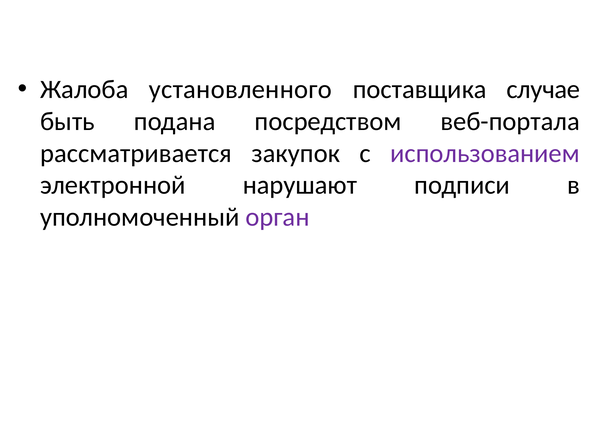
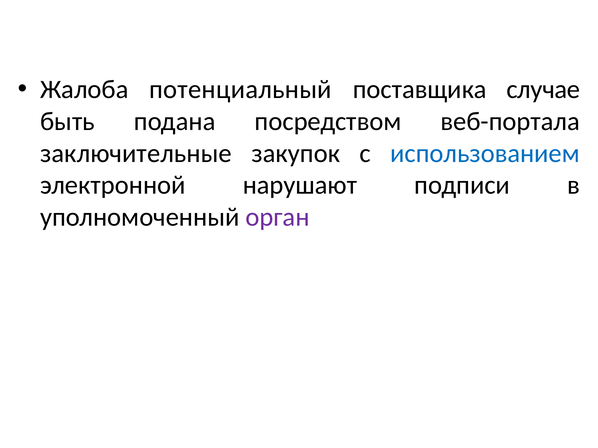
установленного: установленного -> потенциальный
рассматривается: рассматривается -> заключительные
использованием colour: purple -> blue
